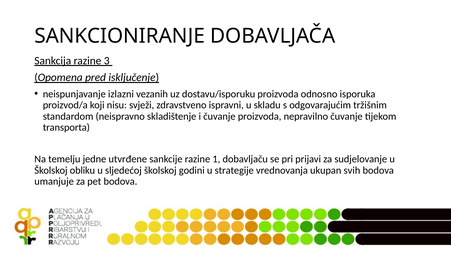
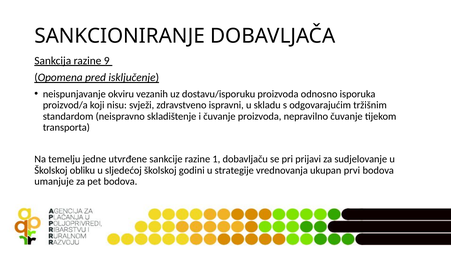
3: 3 -> 9
izlazni: izlazni -> okviru
svih: svih -> prvi
